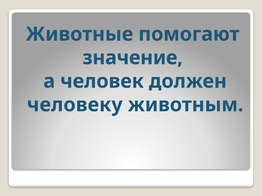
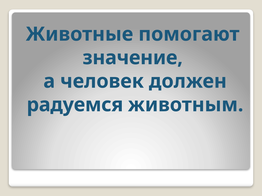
человеку: человеку -> радуемся
